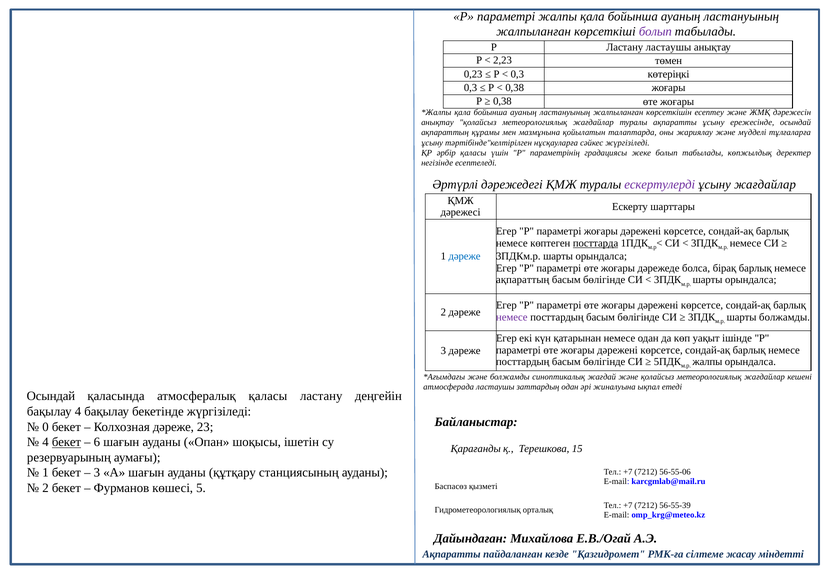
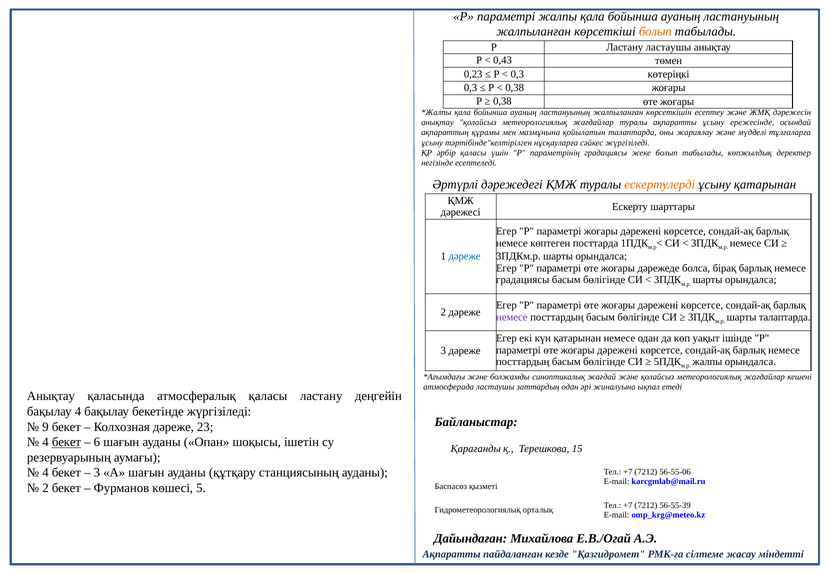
болып at (655, 32) colour: purple -> orange
2,23: 2,23 -> 0,43
ескертулерді colour: purple -> orange
ұсыну жағдайлар: жағдайлар -> қатарынан
посттарда underline: present -> none
ақпараттың at (523, 280): ақпараттың -> градациясы
шарты болжамды: болжамды -> талаптарда
Осындай at (51, 397): Осындай -> Анықтау
0: 0 -> 9
1 at (46, 473): 1 -> 4
